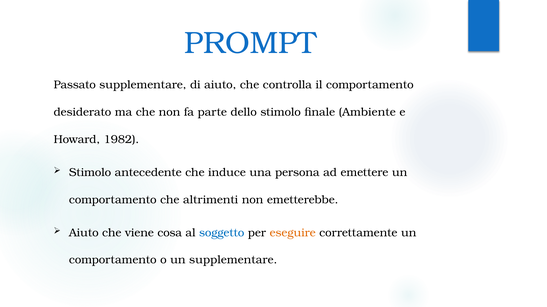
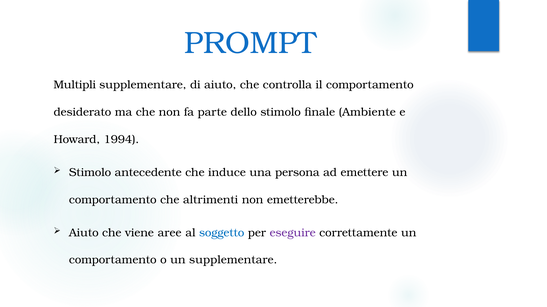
Passato: Passato -> Multipli
1982: 1982 -> 1994
cosa: cosa -> aree
eseguire colour: orange -> purple
